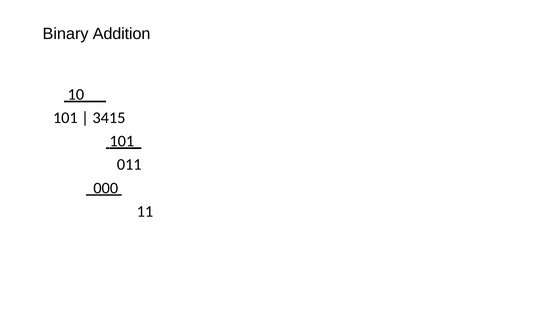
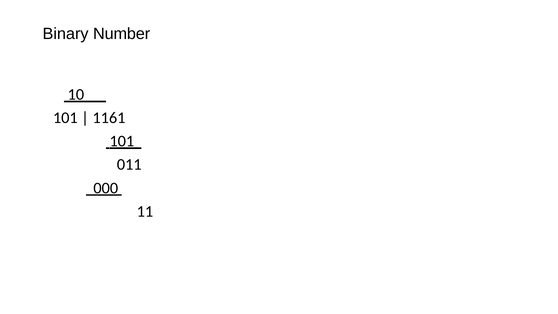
Addition: Addition -> Number
3415: 3415 -> 1161
